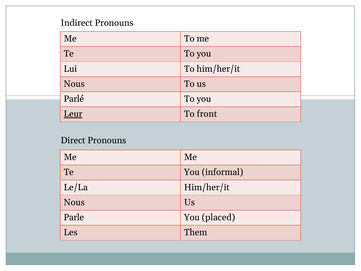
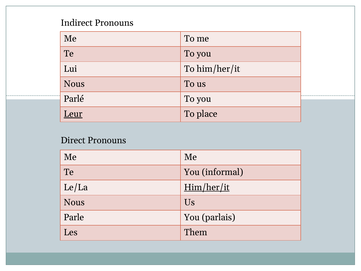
front: front -> place
Him/her/it at (207, 187) underline: none -> present
placed: placed -> parlais
